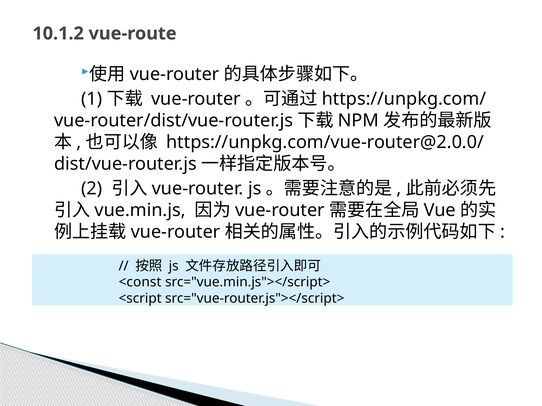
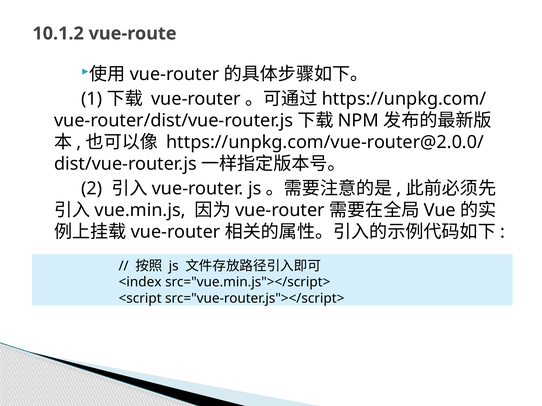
<const: <const -> <index
